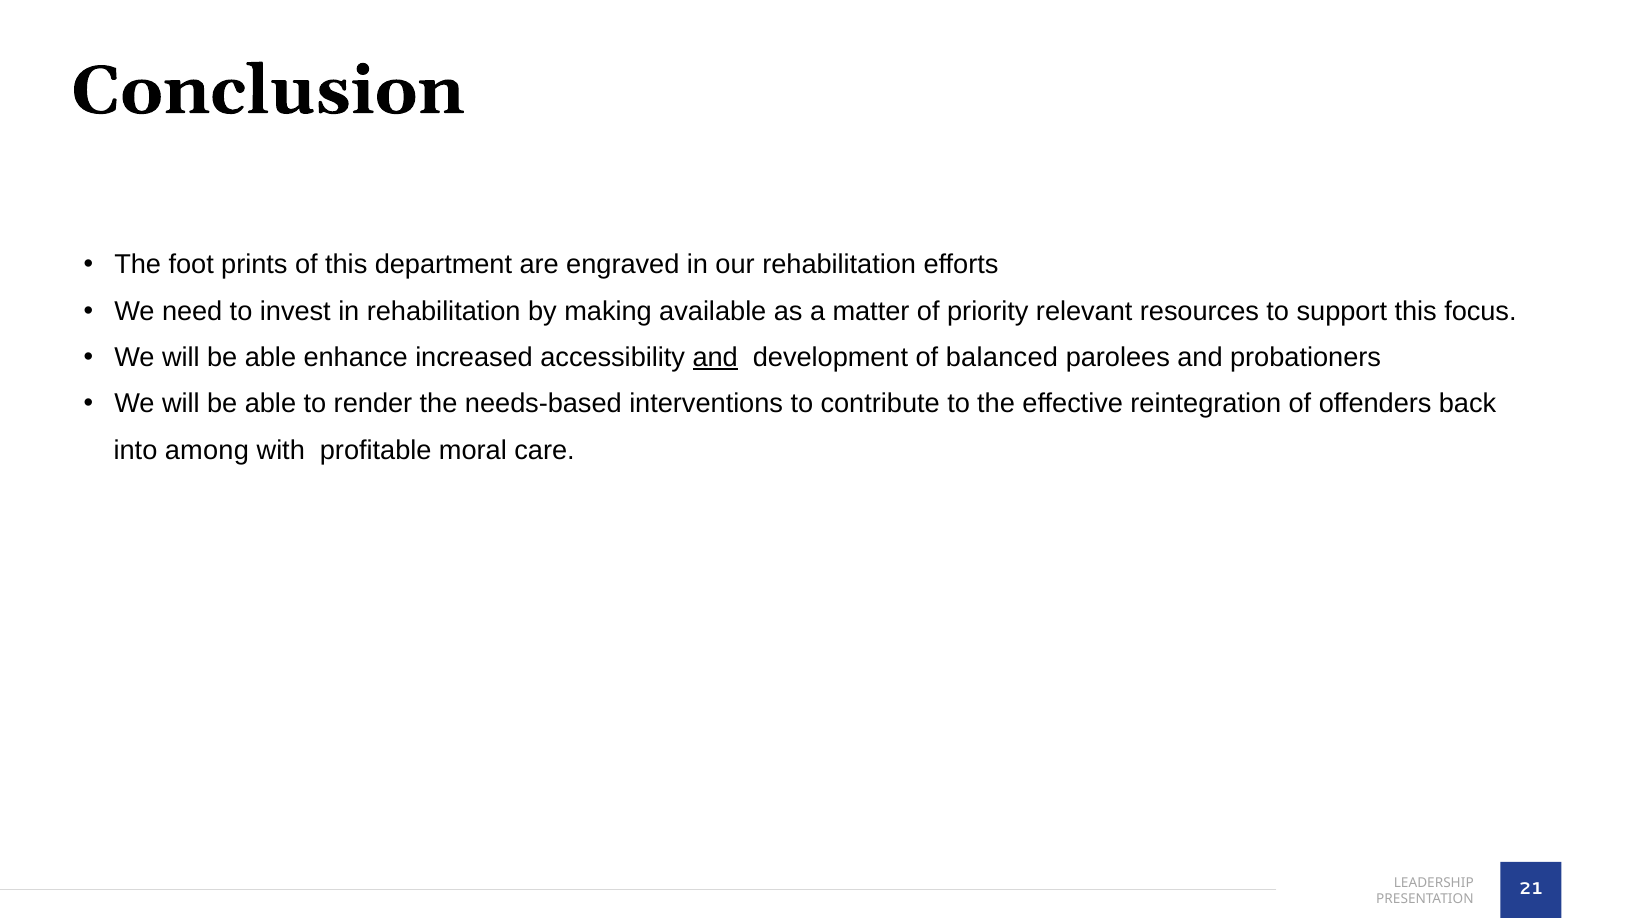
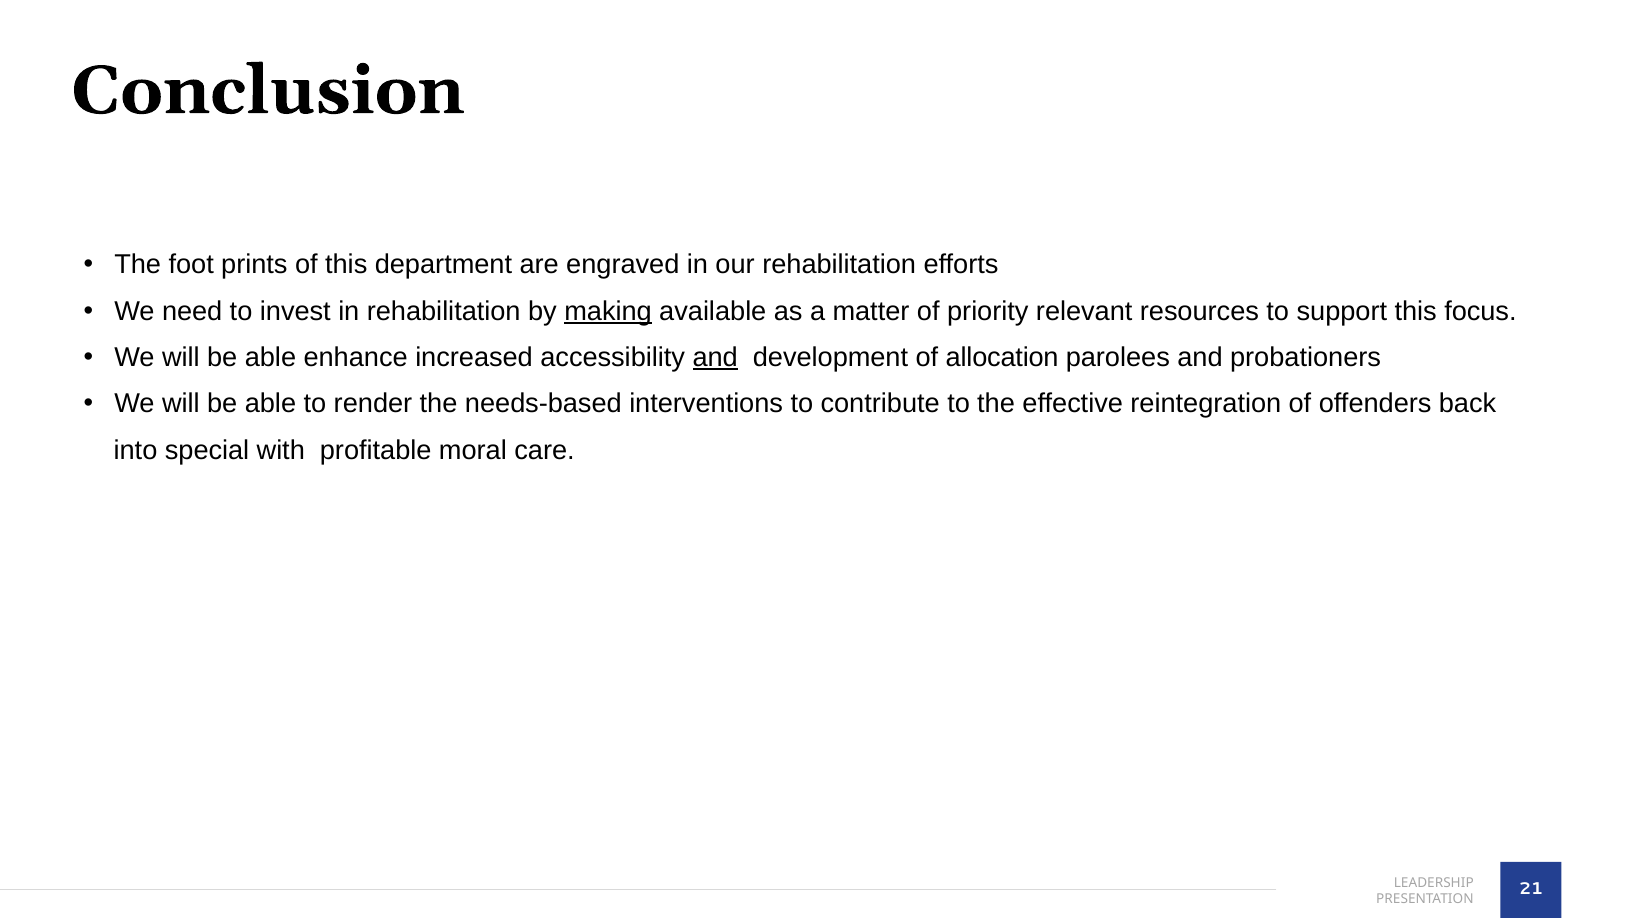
making underline: none -> present
balanced: balanced -> allocation
among: among -> special
